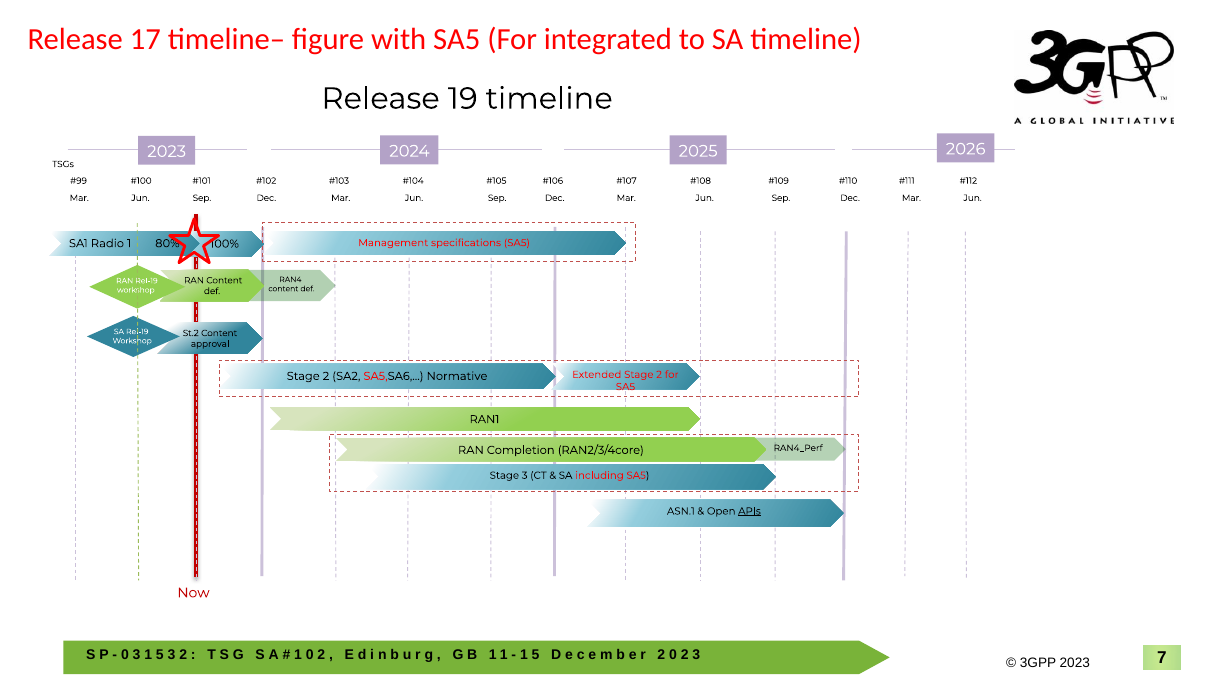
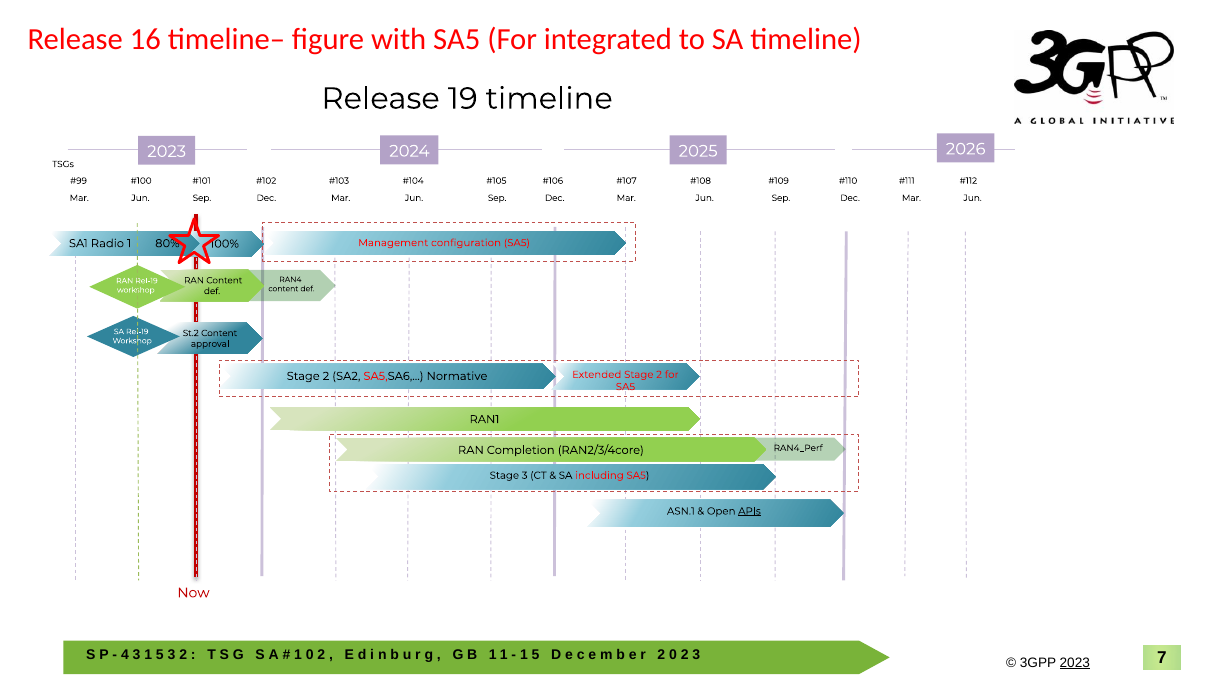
17: 17 -> 16
specifications: specifications -> configuration
0 at (125, 654): 0 -> 4
2023 at (1075, 663) underline: none -> present
